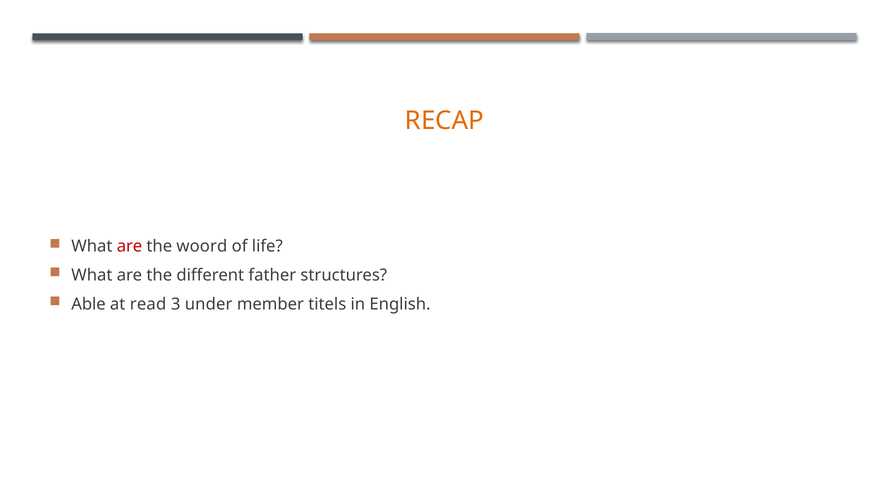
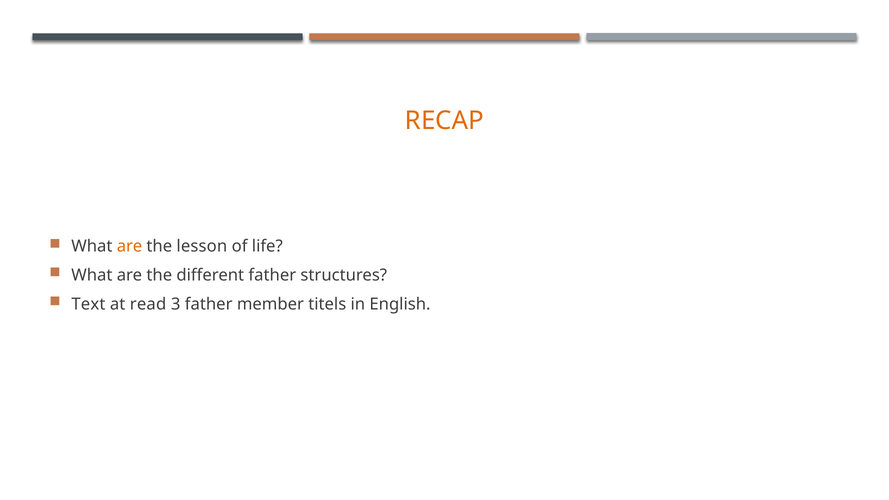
are at (129, 247) colour: red -> orange
woord: woord -> lesson
Able: Able -> Text
3 under: under -> father
